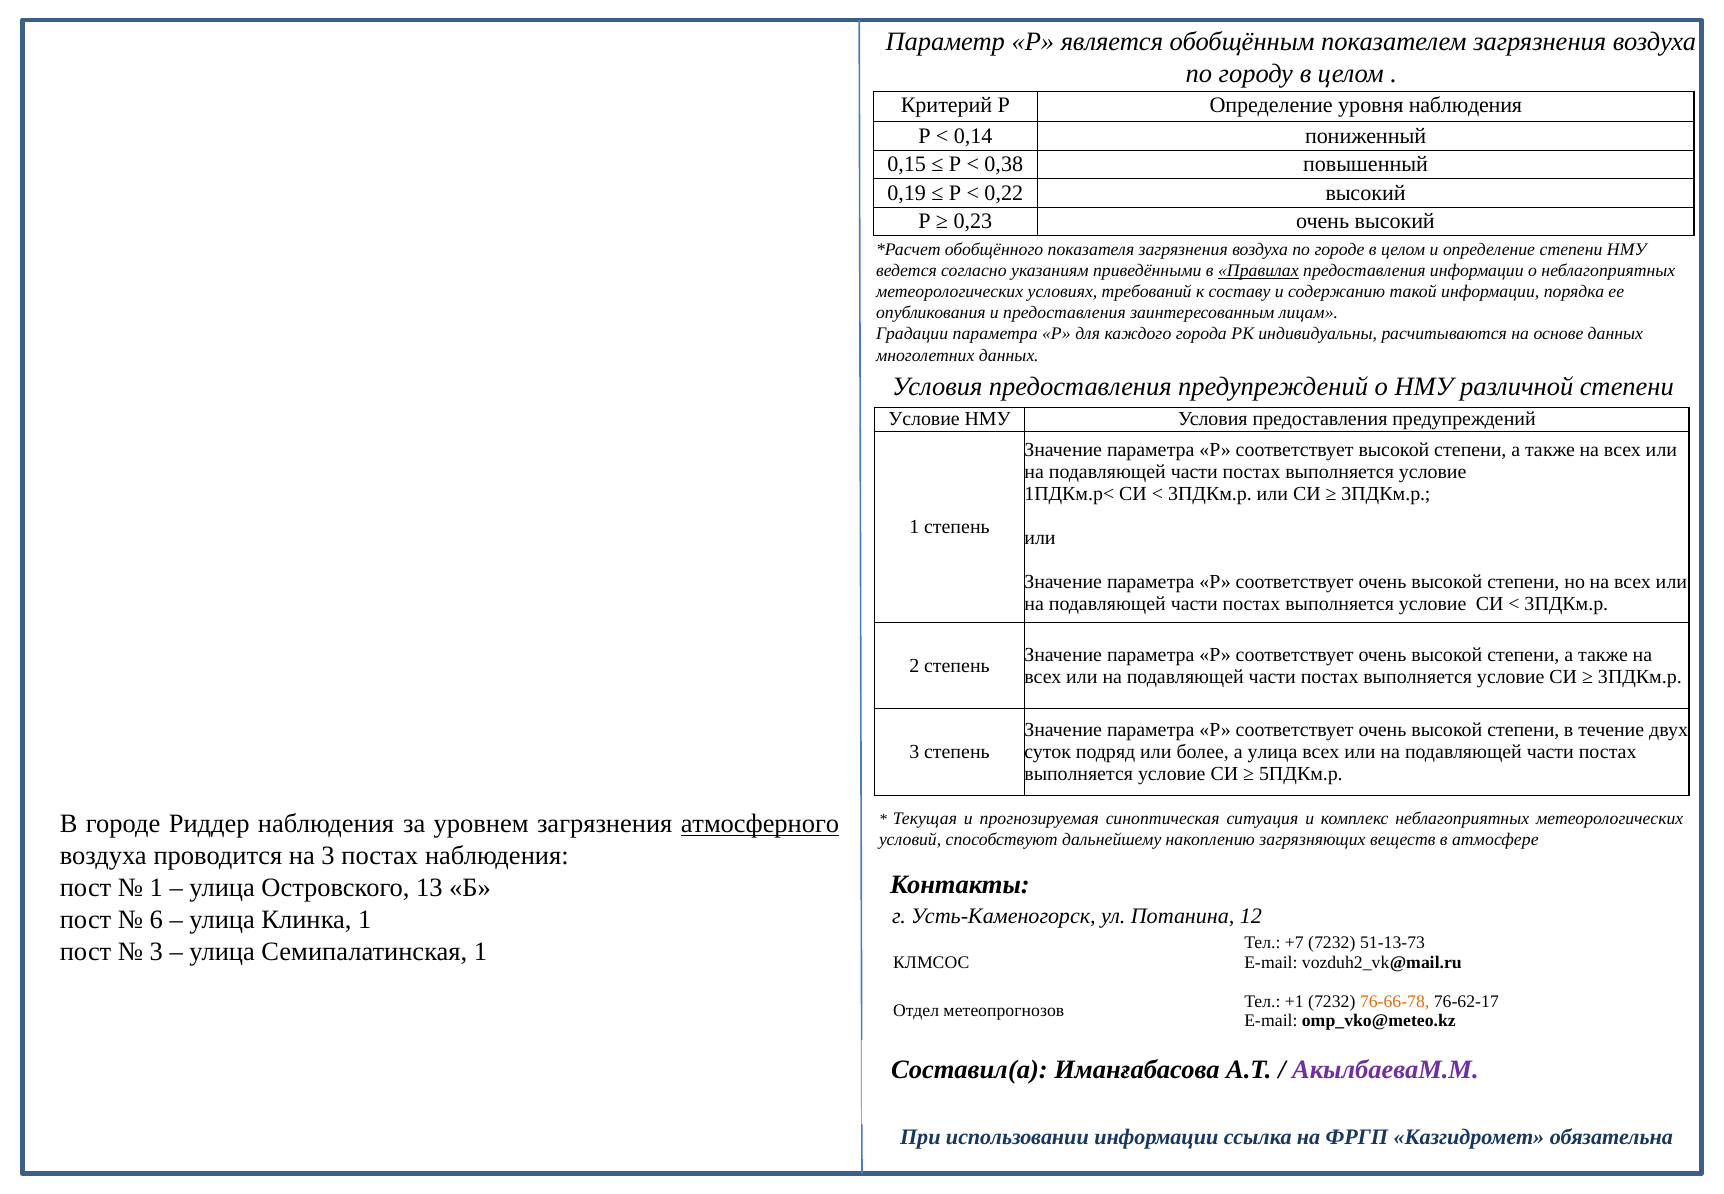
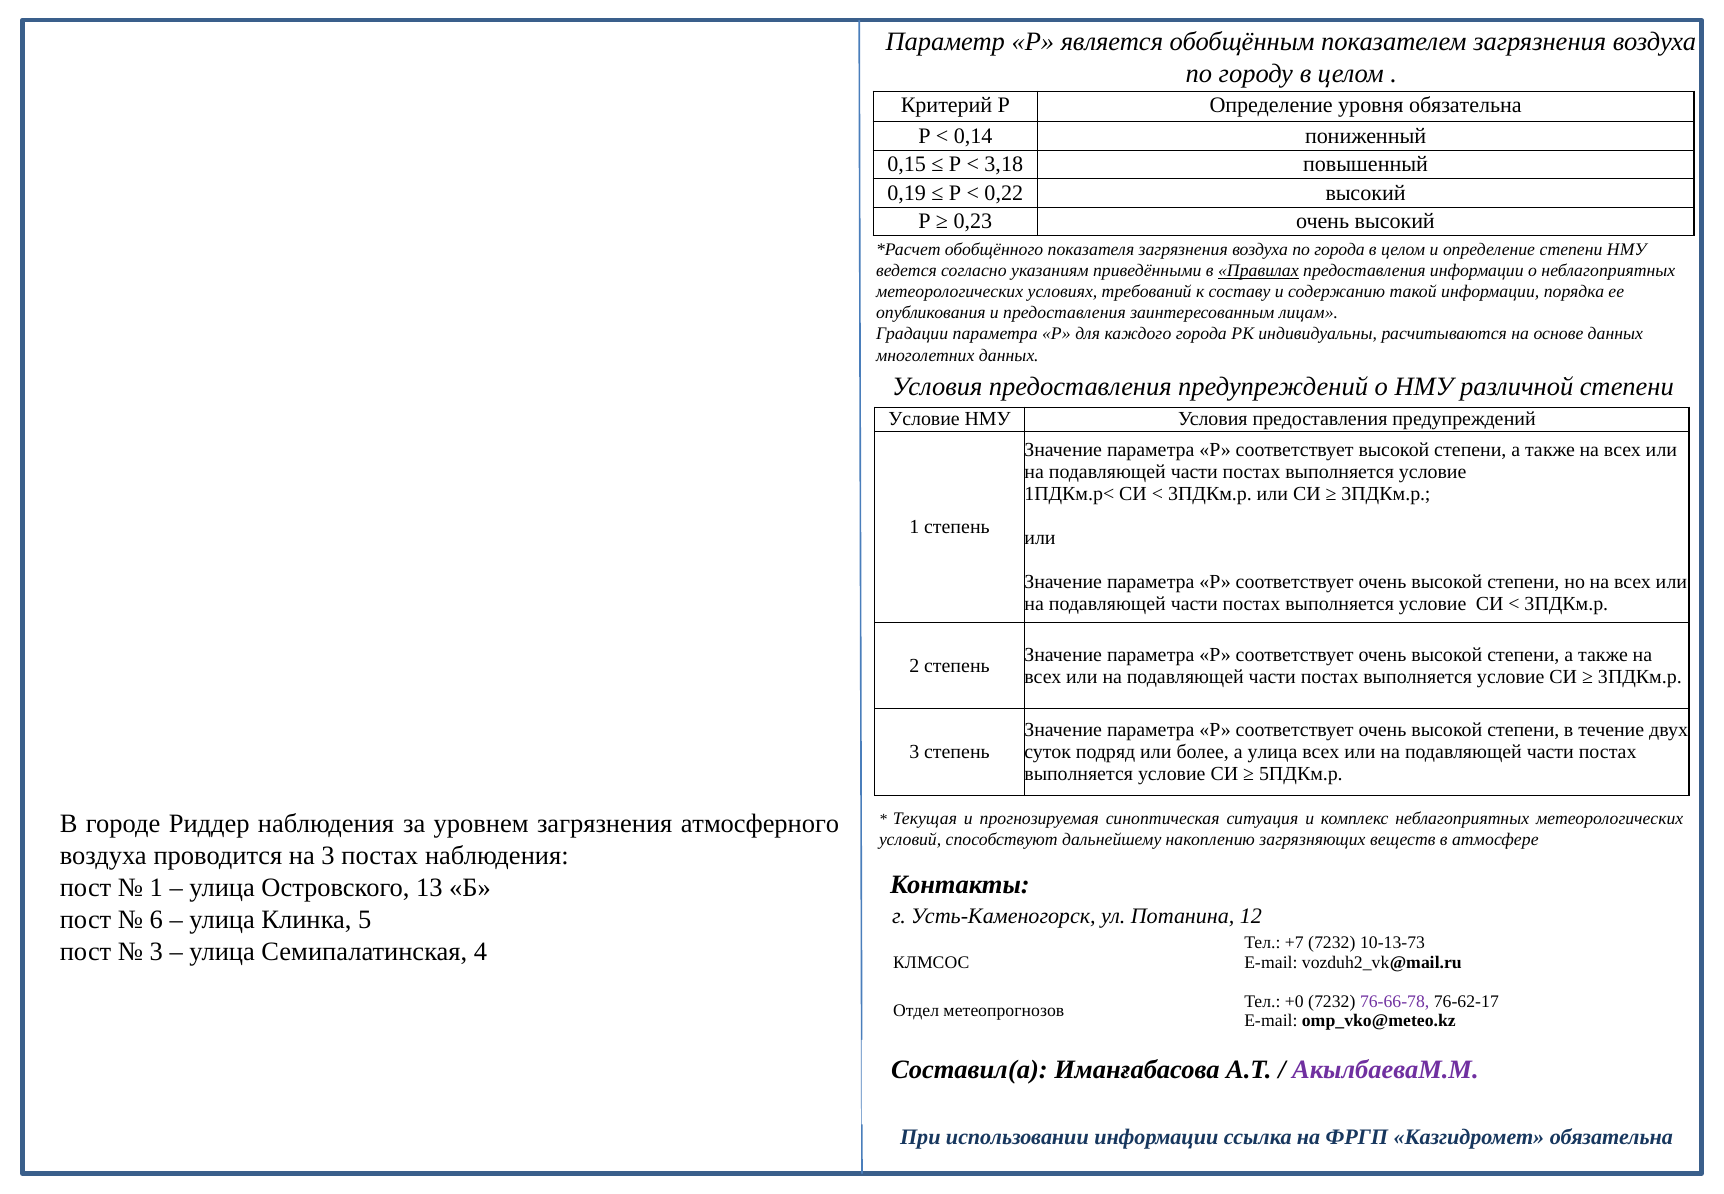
уровня наблюдения: наблюдения -> обязательна
0,38: 0,38 -> 3,18
по городе: городе -> города
атмосферного underline: present -> none
Клинка 1: 1 -> 5
51-13-73: 51-13-73 -> 10-13-73
Семипалатинская 1: 1 -> 4
+1: +1 -> +0
76-66-78 colour: orange -> purple
